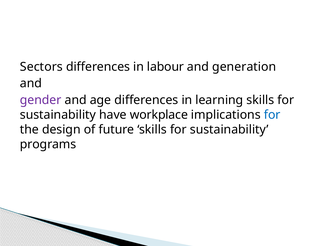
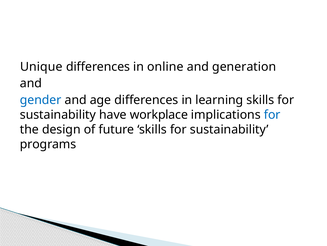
Sectors: Sectors -> Unique
labour: labour -> online
gender colour: purple -> blue
